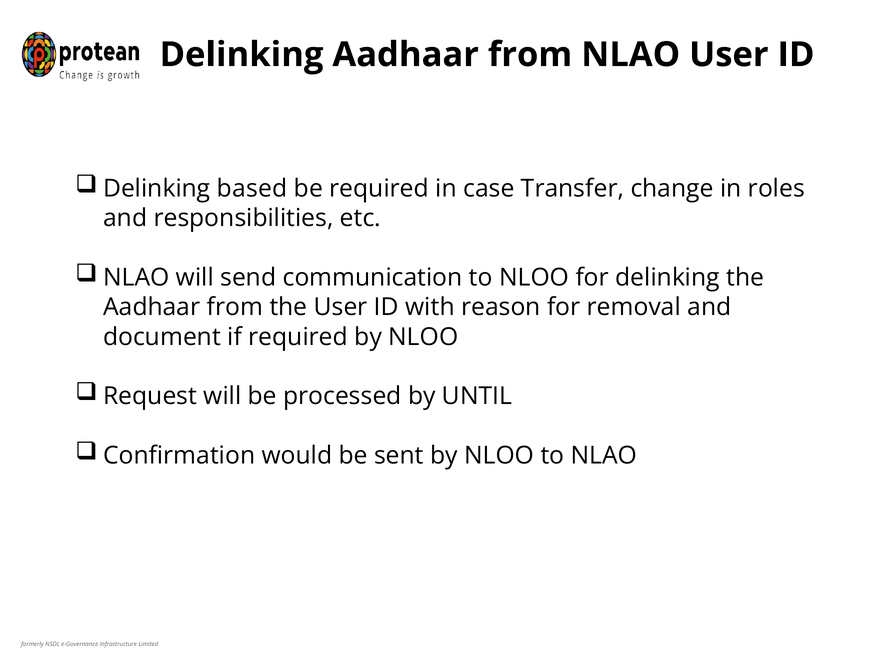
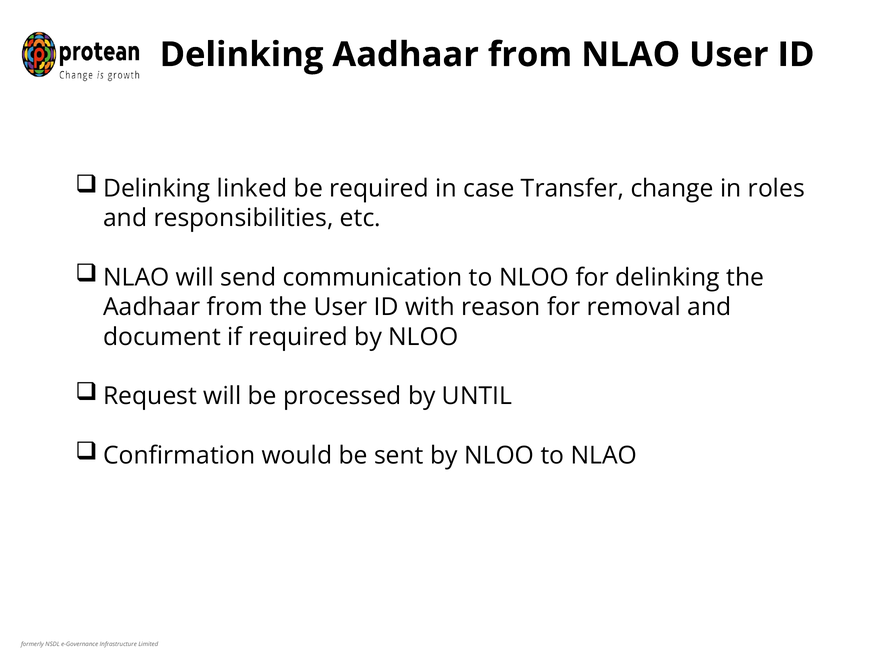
based: based -> linked
